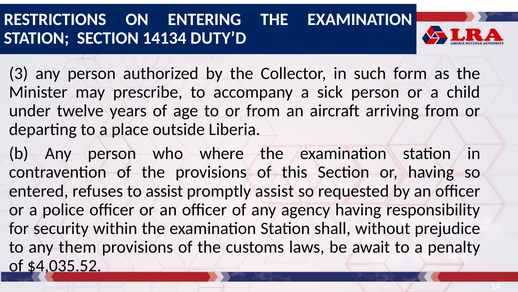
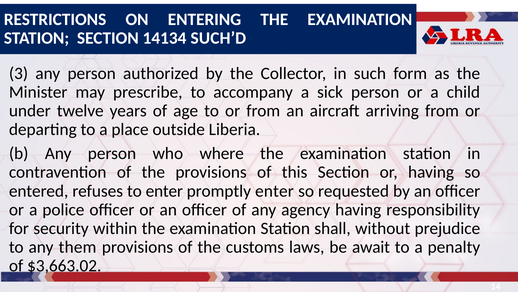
DUTY’D: DUTY’D -> SUCH’D
to assist: assist -> enter
promptly assist: assist -> enter
$4,035.52: $4,035.52 -> $3,663.02
